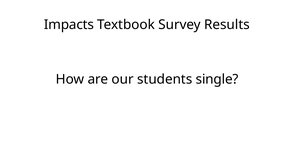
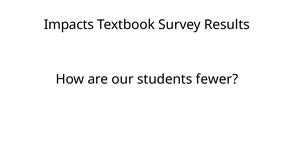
single: single -> fewer
